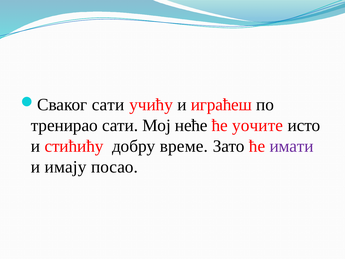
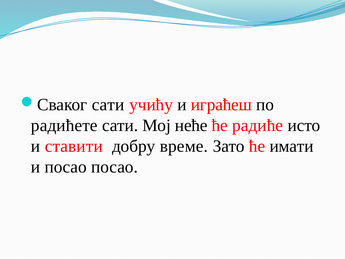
тренирао: тренирао -> радићете
уочите: уочите -> радиће
стићићу: стићићу -> ставити
имати colour: purple -> black
и имају: имају -> посао
